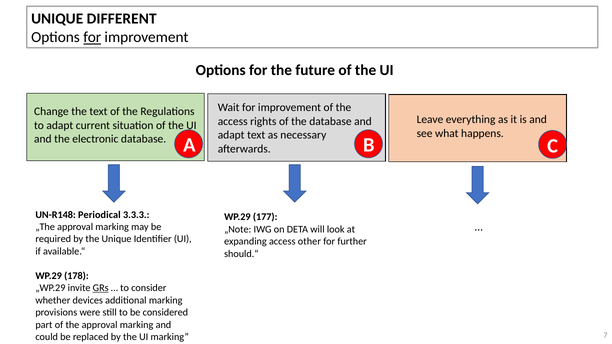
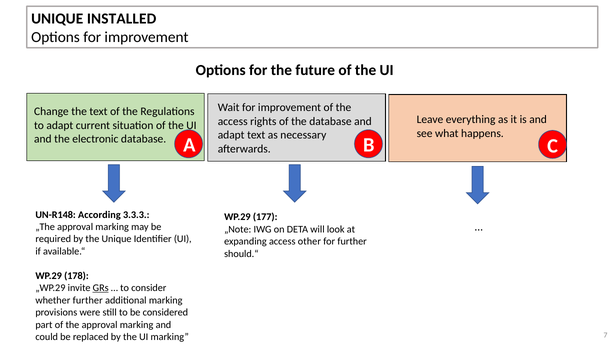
DIFFERENT: DIFFERENT -> INSTALLED
for at (92, 37) underline: present -> none
Periodical: Periodical -> According
whether devices: devices -> further
